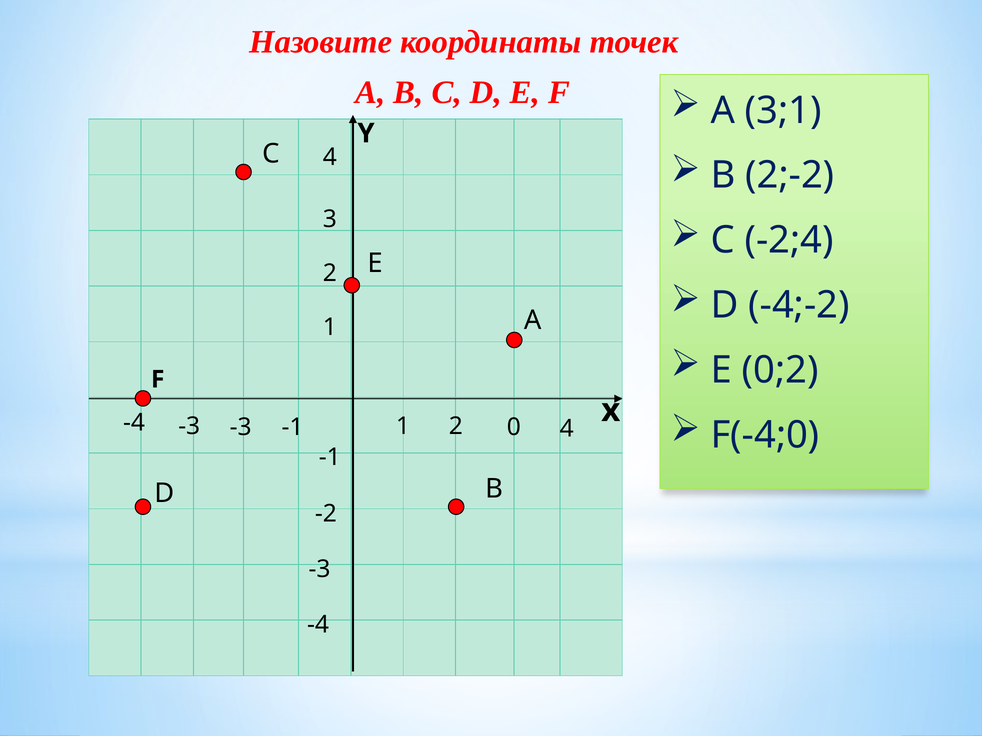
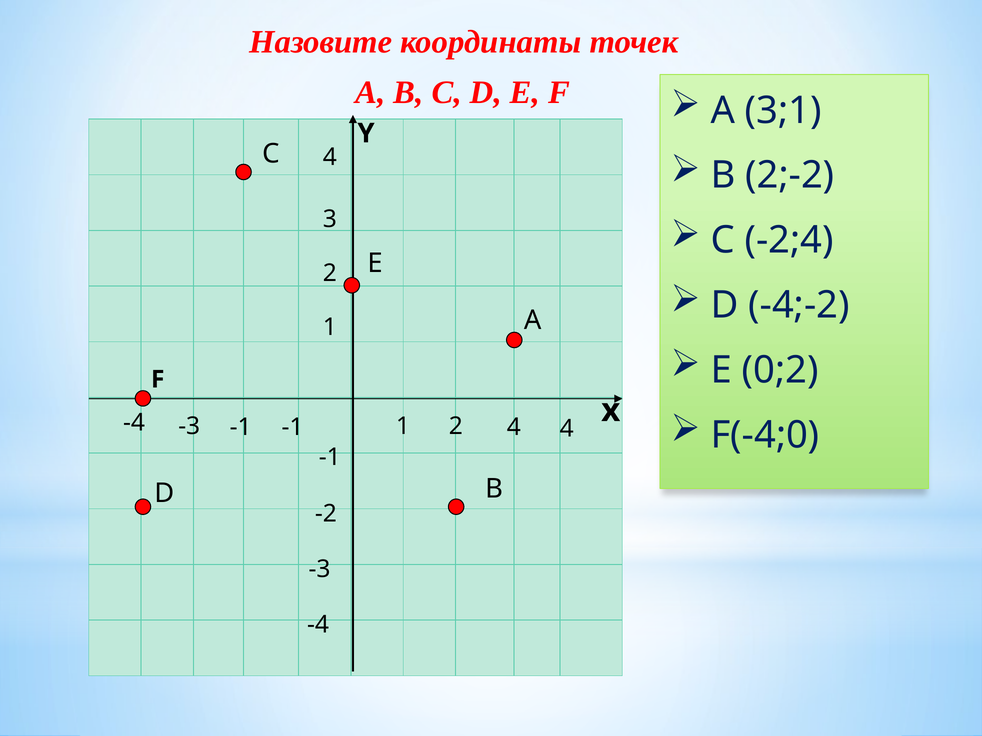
2 0: 0 -> 4
-3 at (241, 428): -3 -> -1
